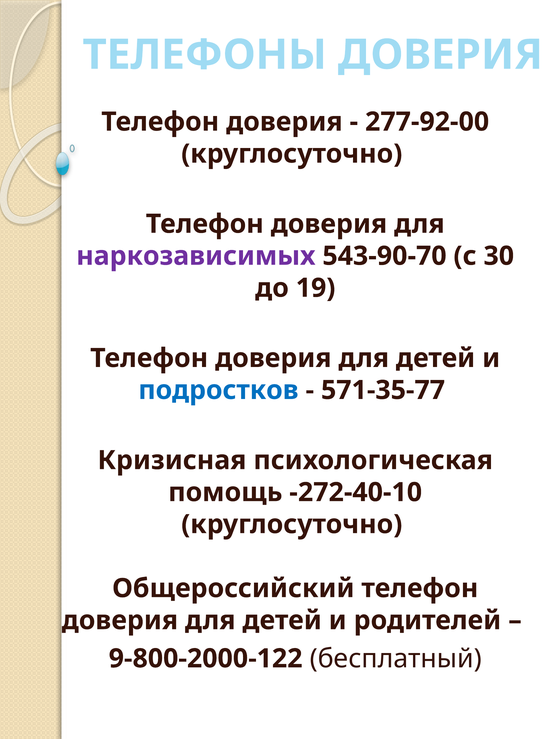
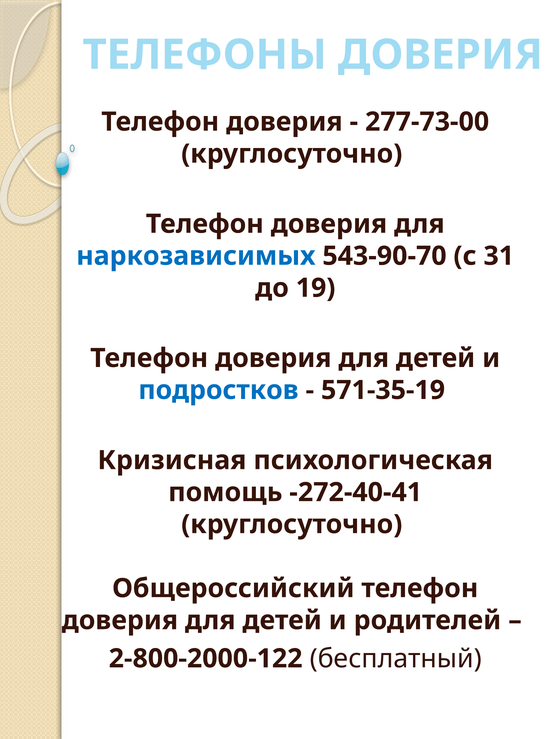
277-92-00: 277-92-00 -> 277-73-00
наркозависимых colour: purple -> blue
30: 30 -> 31
571-35-77: 571-35-77 -> 571-35-19
-272-40-10: -272-40-10 -> -272-40-41
9-800-2000-122: 9-800-2000-122 -> 2-800-2000-122
